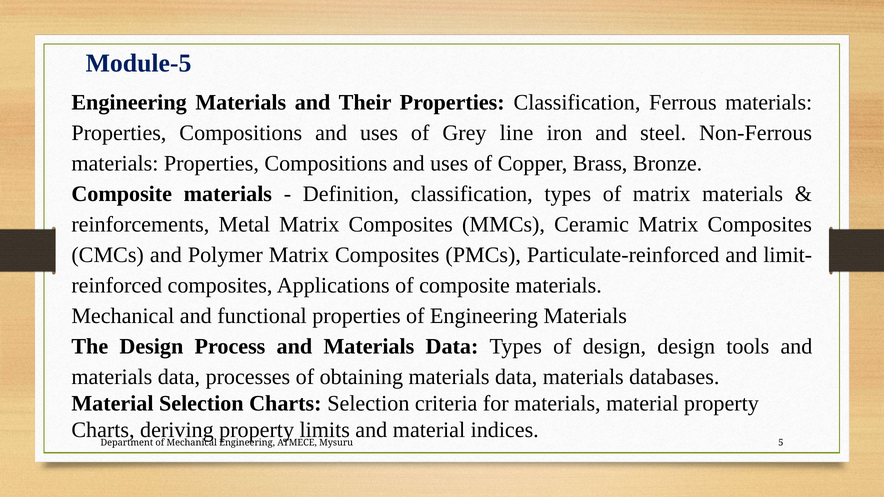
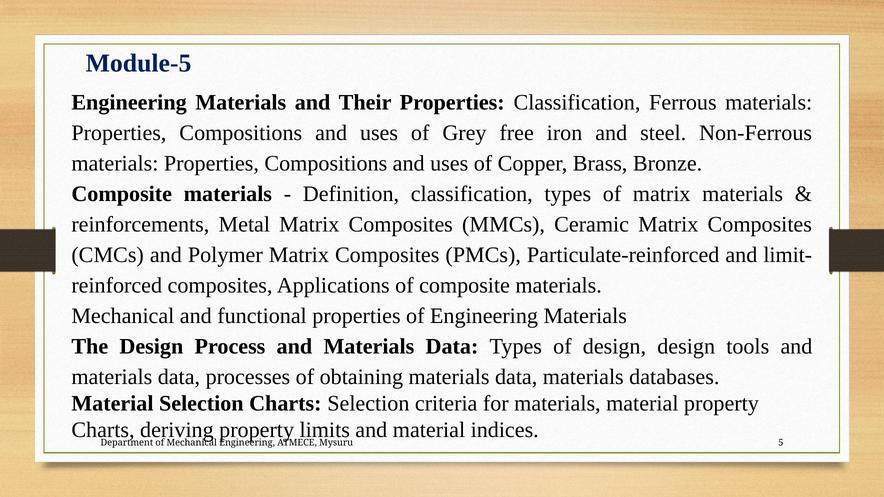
line: line -> free
